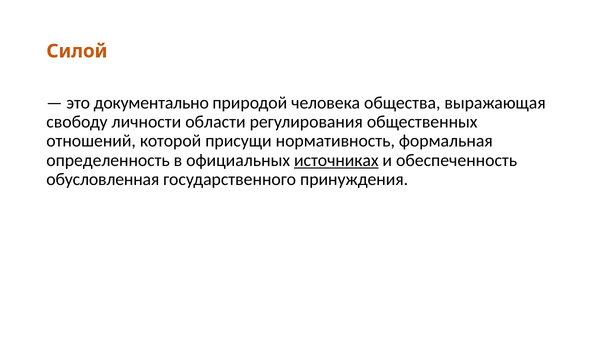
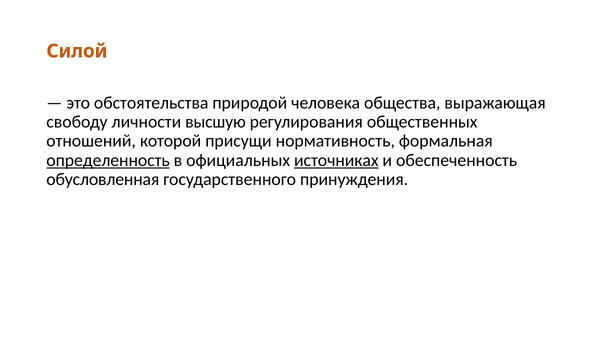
документально: документально -> обстоятельства
области: области -> высшую
определенность underline: none -> present
